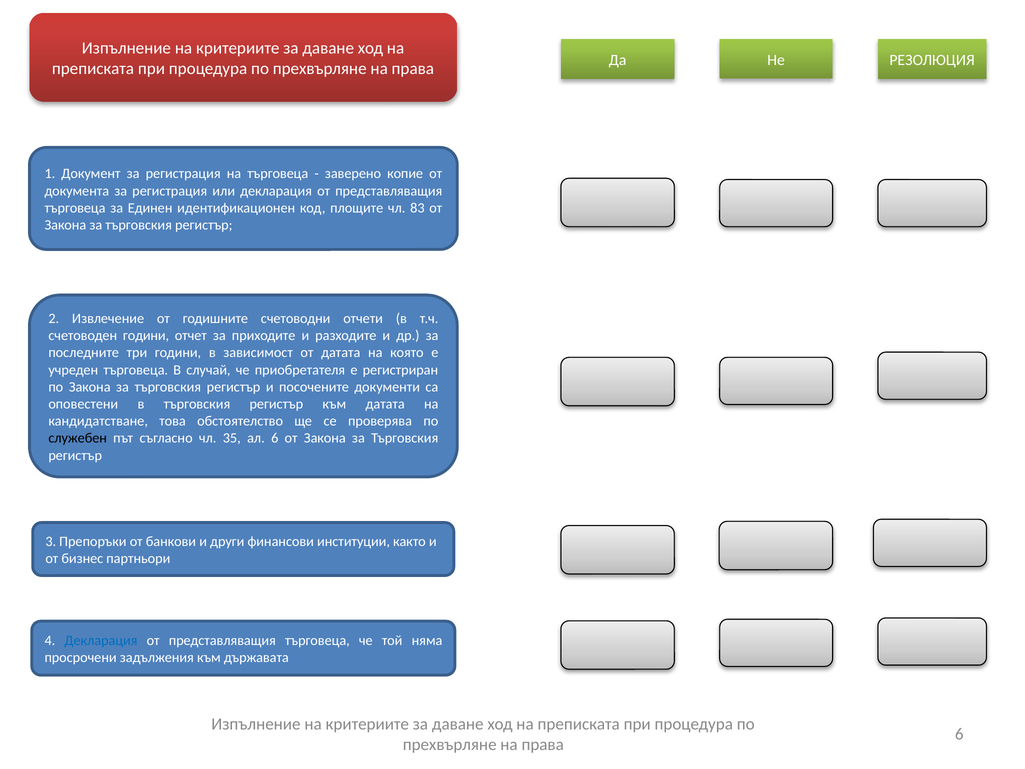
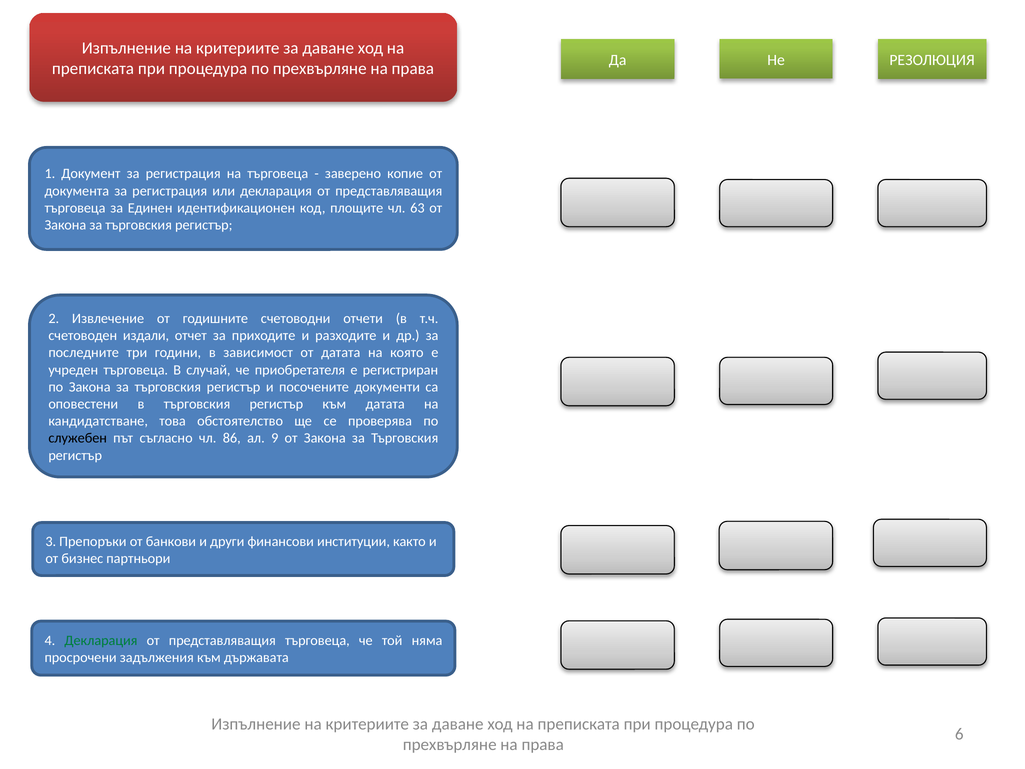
83: 83 -> 63
счетоводен години: години -> издали
35: 35 -> 86
ал 6: 6 -> 9
Декларация at (101, 640) colour: blue -> green
